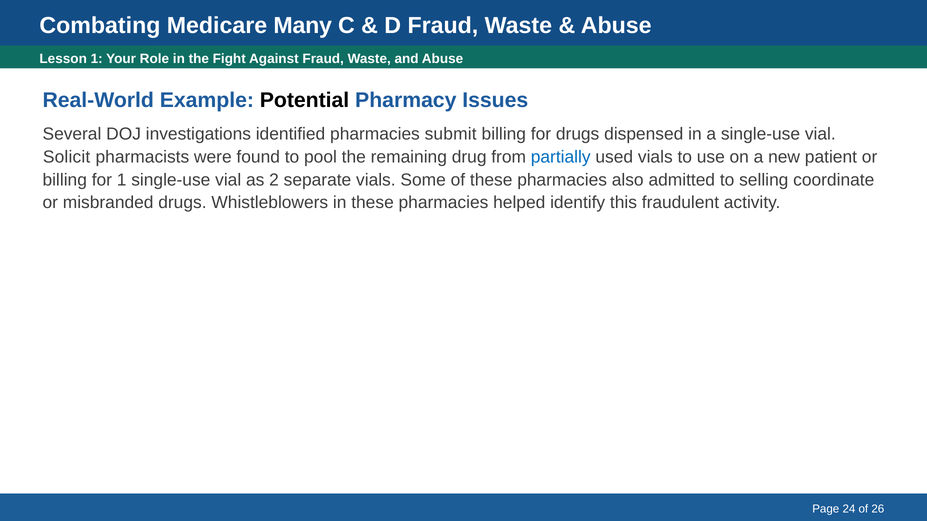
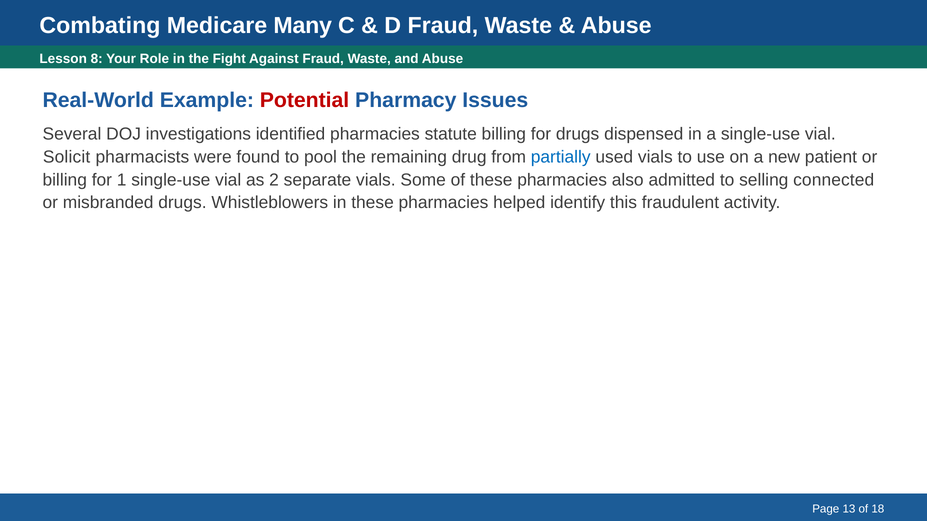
Lesson 1: 1 -> 8
Potential colour: black -> red
submit: submit -> statute
coordinate: coordinate -> connected
24: 24 -> 13
26: 26 -> 18
